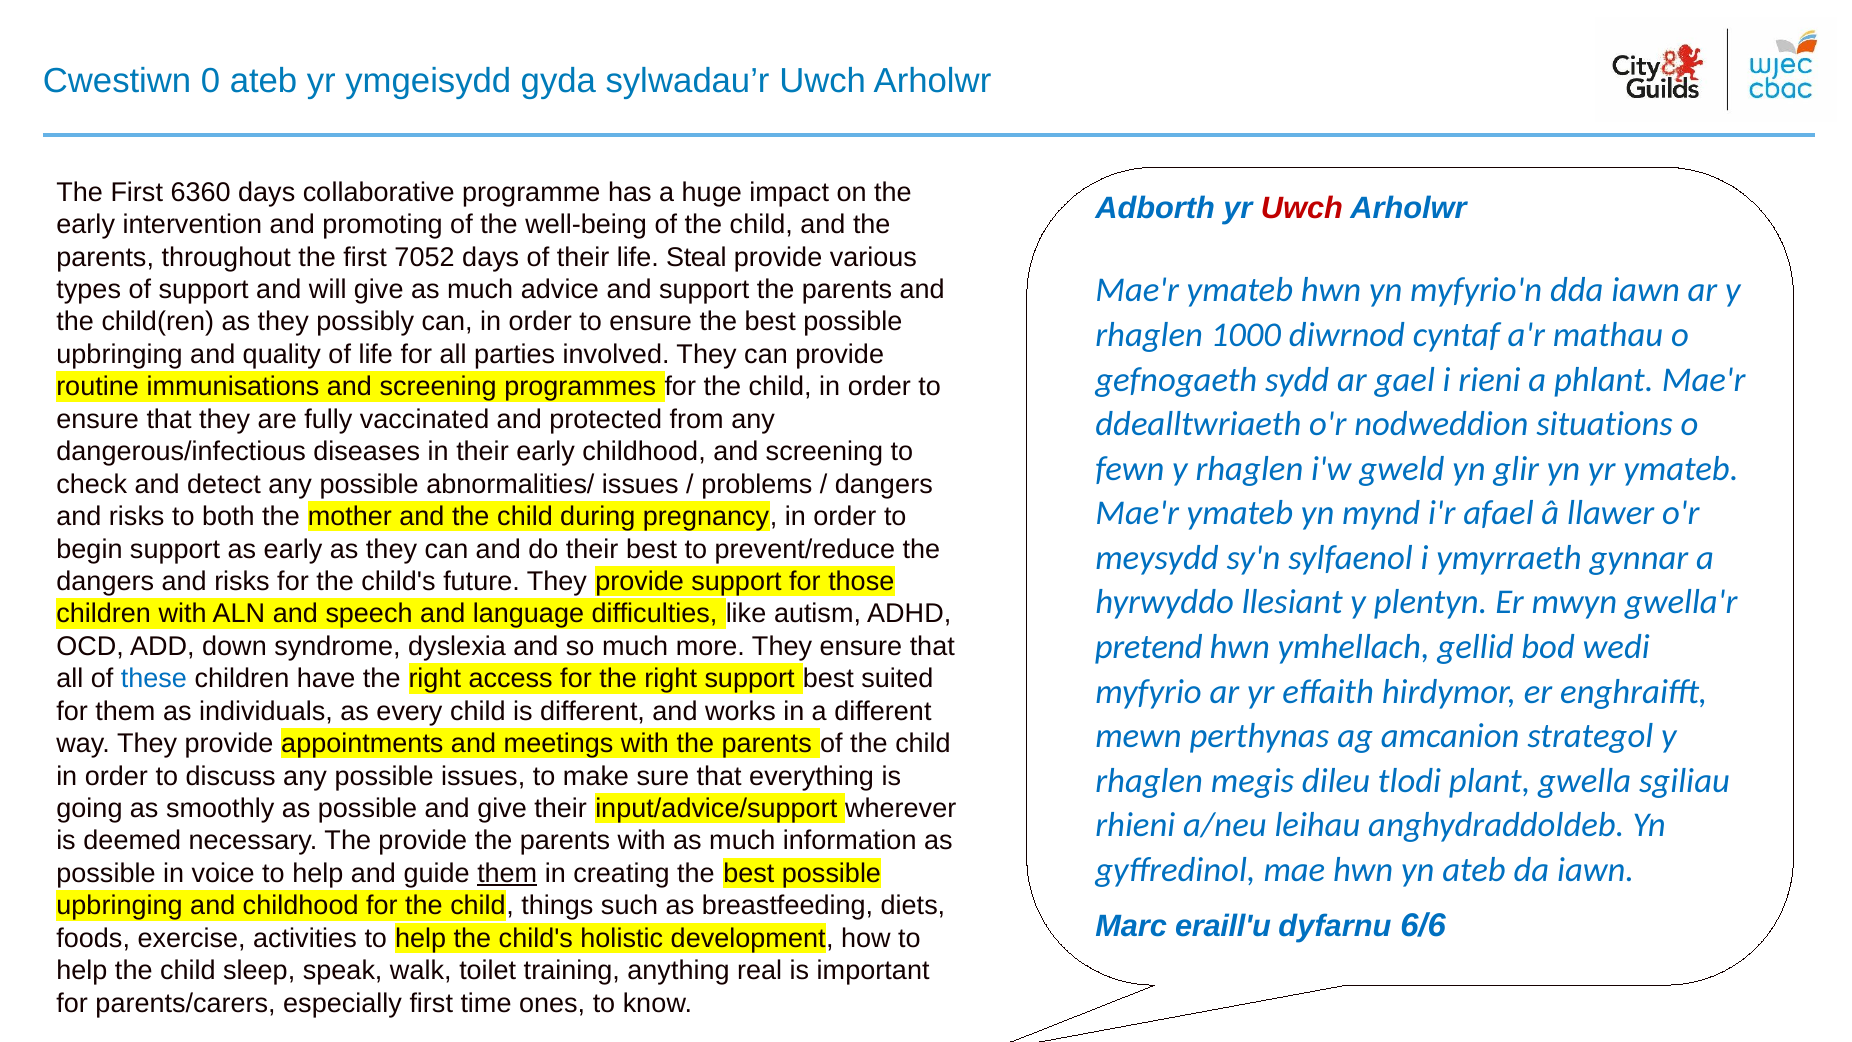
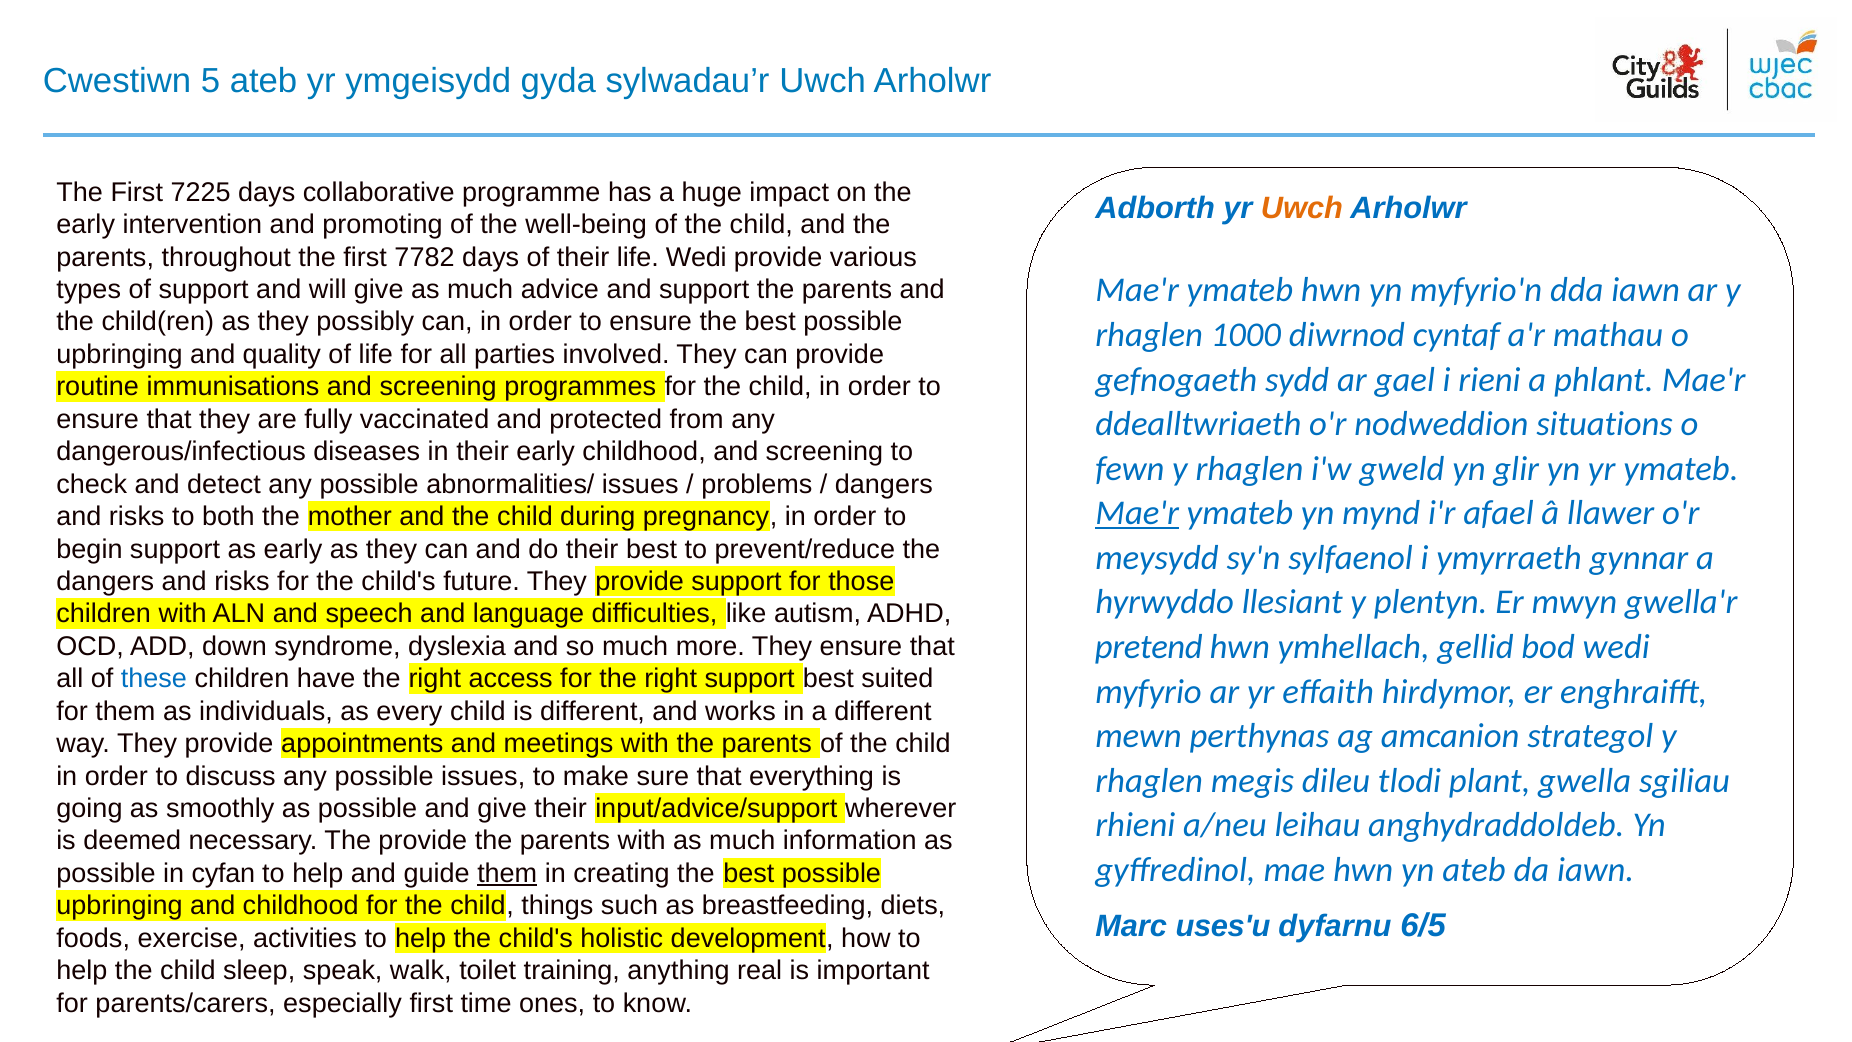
0: 0 -> 5
6360: 6360 -> 7225
Uwch at (1302, 209) colour: red -> orange
7052: 7052 -> 7782
life Steal: Steal -> Wedi
Mae'r at (1137, 513) underline: none -> present
voice: voice -> cyfan
eraill'u: eraill'u -> uses'u
6/6: 6/6 -> 6/5
